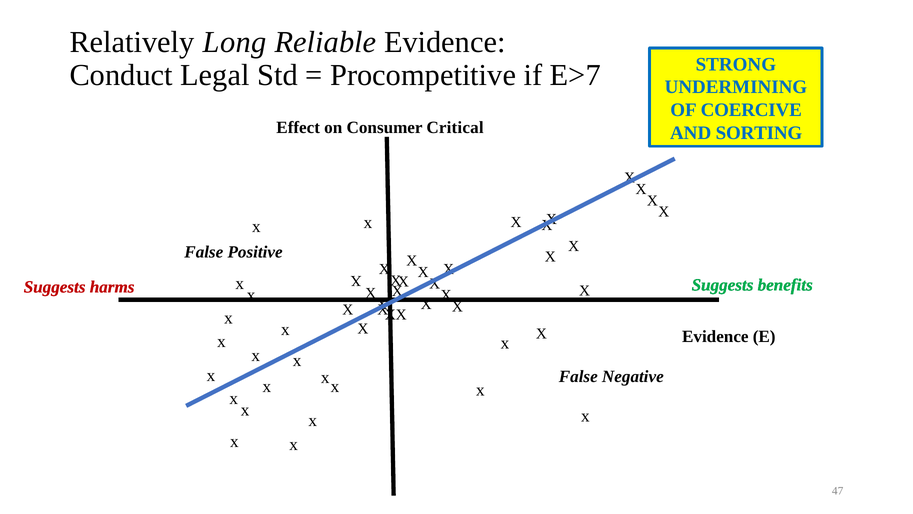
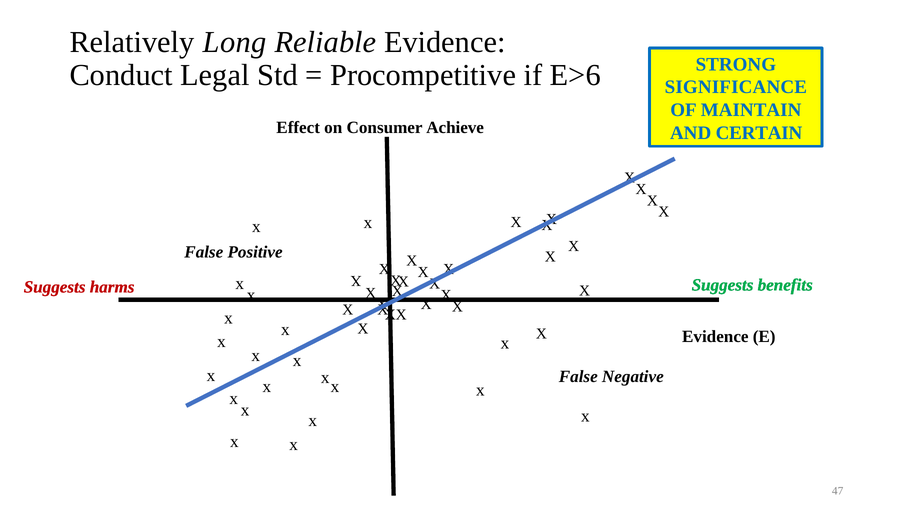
E>7: E>7 -> E>6
UNDERMINING: UNDERMINING -> SIGNIFICANCE
COERCIVE: COERCIVE -> MAINTAIN
Critical: Critical -> Achieve
SORTING: SORTING -> CERTAIN
